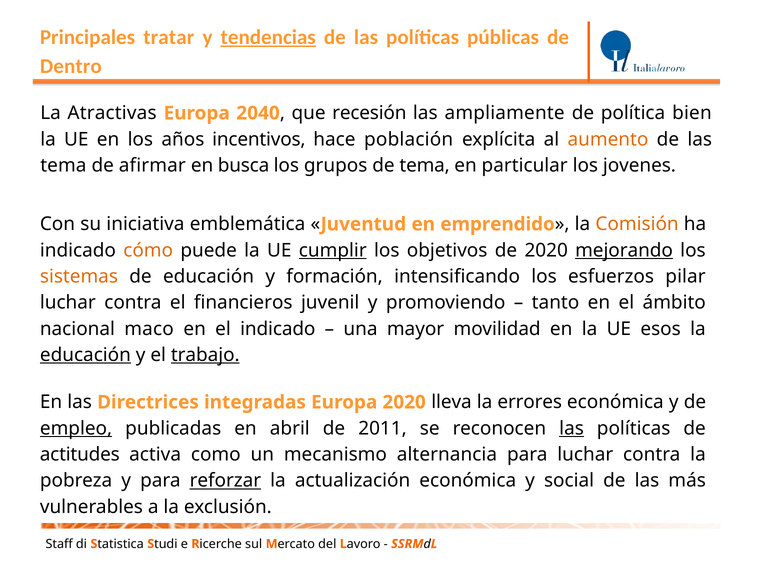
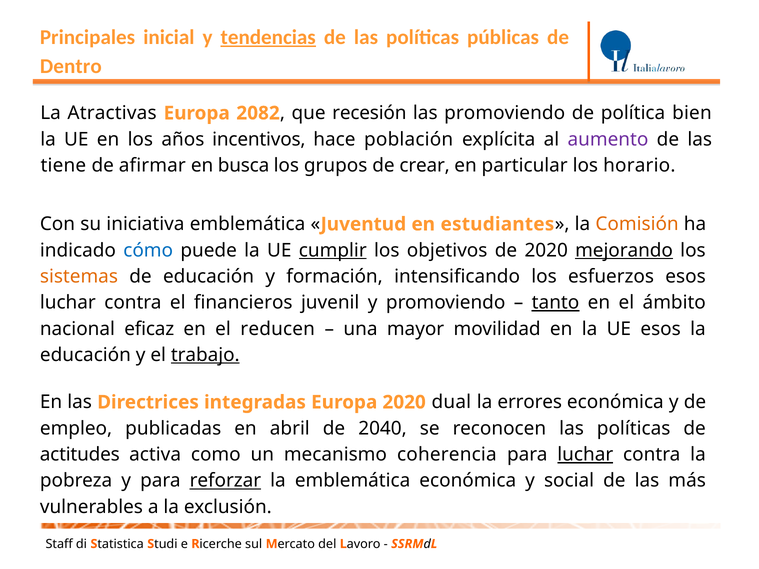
tratar: tratar -> inicial
2040: 2040 -> 2082
las ampliamente: ampliamente -> promoviendo
aumento colour: orange -> purple
tema at (63, 166): tema -> tiene
de tema: tema -> crear
jovenes: jovenes -> horario
emprendido: emprendido -> estudiantes
cómo colour: orange -> blue
esfuerzos pilar: pilar -> esos
tanto underline: none -> present
maco: maco -> eficaz
el indicado: indicado -> reducen
educación at (85, 355) underline: present -> none
lleva: lleva -> dual
empleo underline: present -> none
2011: 2011 -> 2040
las at (572, 429) underline: present -> none
alternancia: alternancia -> coherencia
luchar at (585, 455) underline: none -> present
la actualización: actualización -> emblemática
